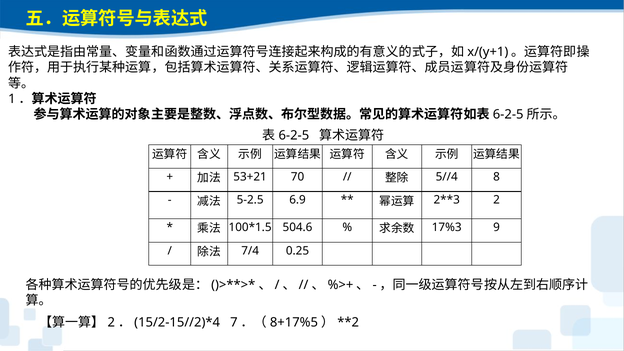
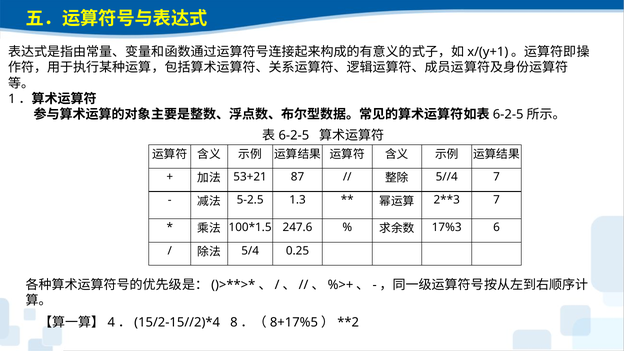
70: 70 -> 87
5//4 8: 8 -> 7
6.9: 6.9 -> 1.3
2 at (496, 200): 2 -> 7
504.6: 504.6 -> 247.6
9: 9 -> 6
7/4: 7/4 -> 5/4
2 at (111, 322): 2 -> 4
7: 7 -> 8
